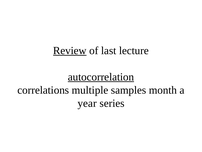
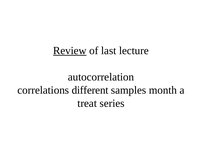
autocorrelation underline: present -> none
multiple: multiple -> different
year: year -> treat
